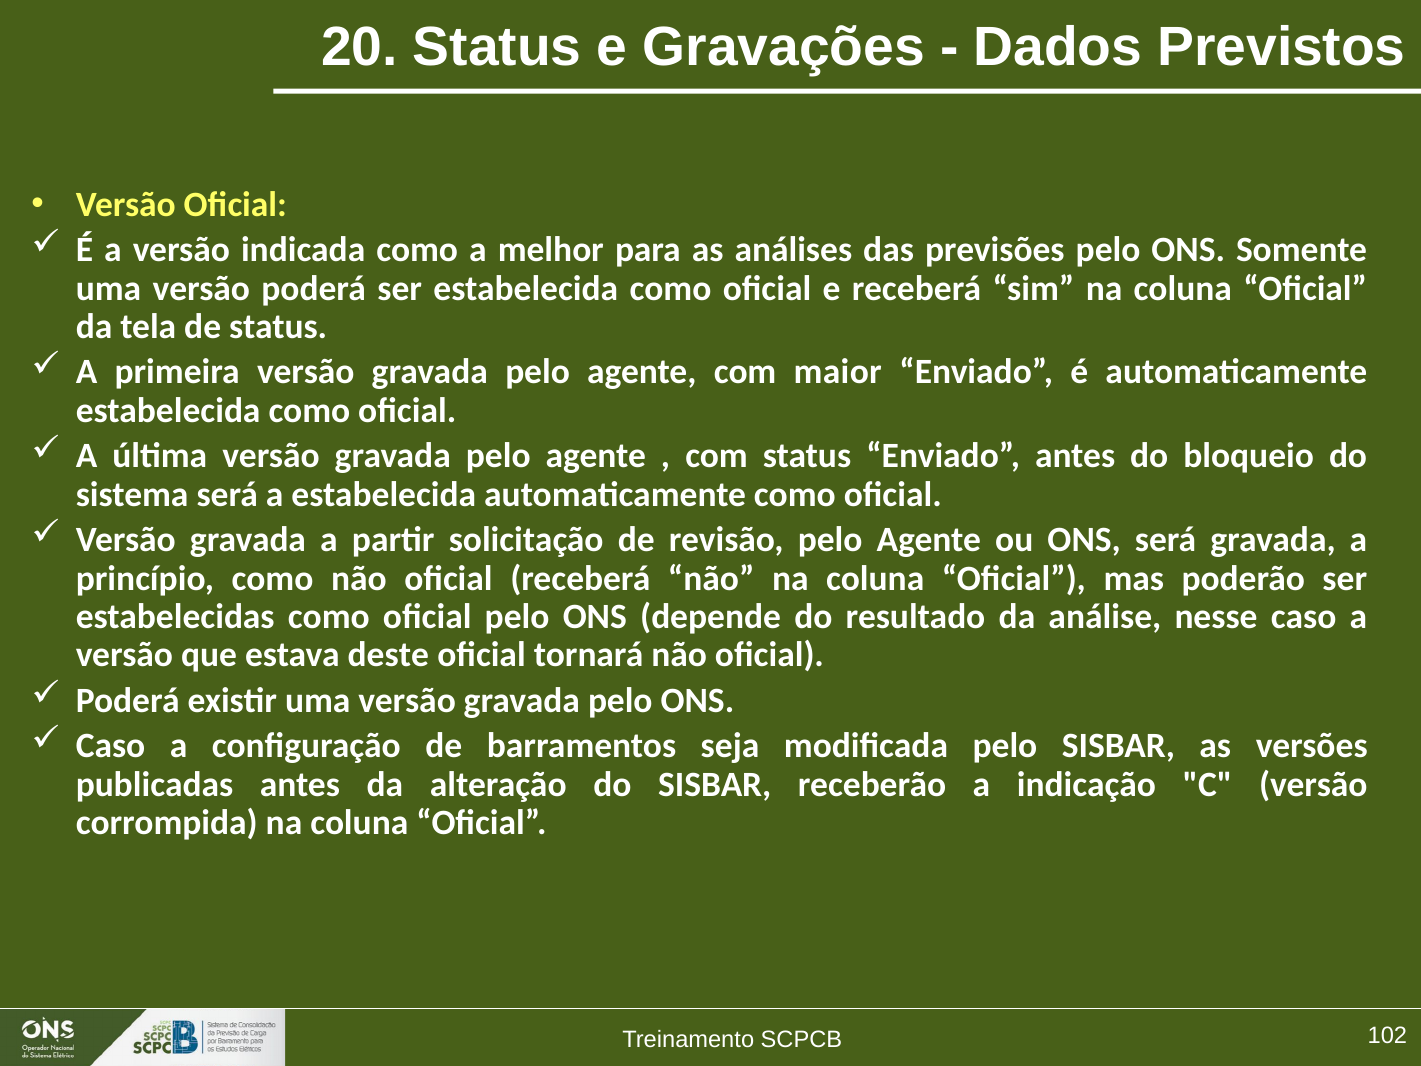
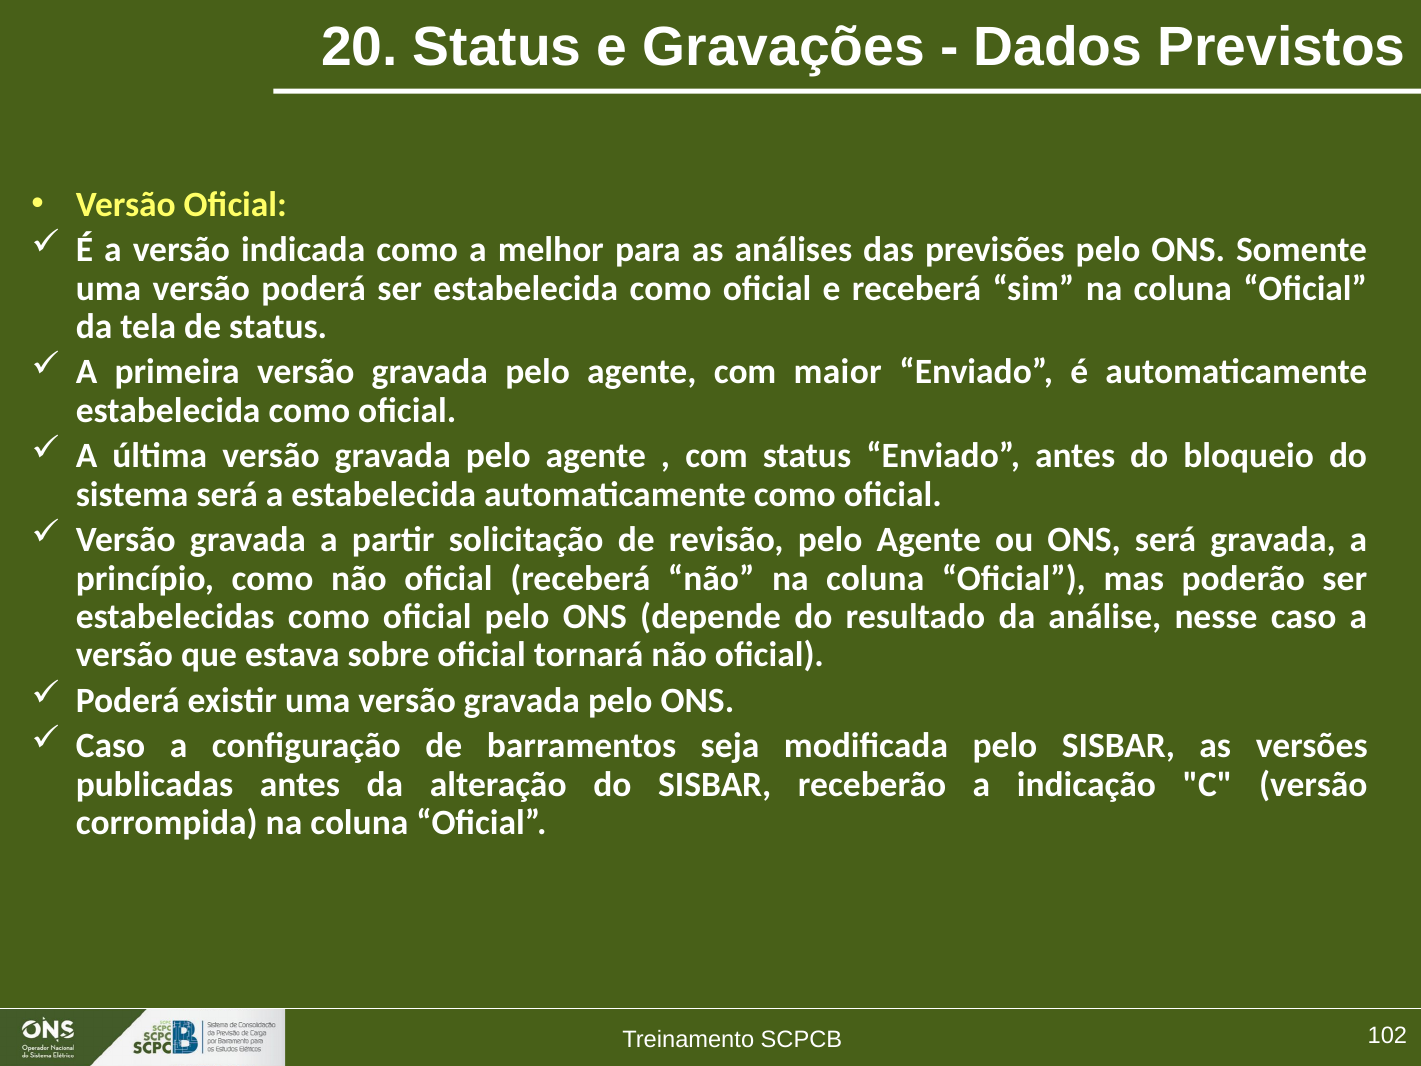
deste: deste -> sobre
